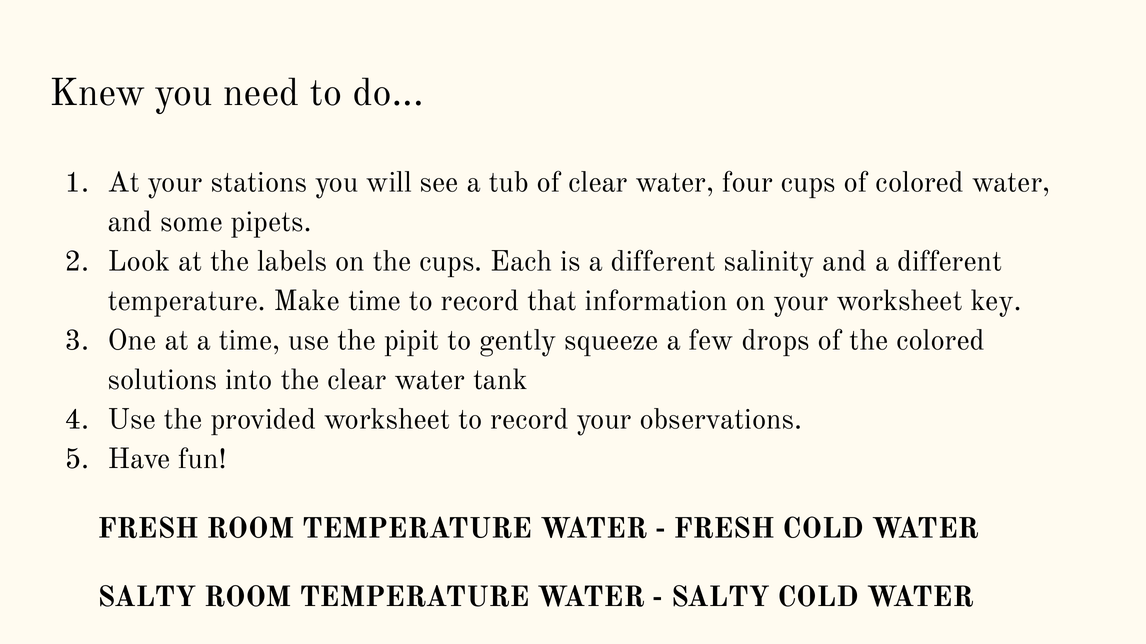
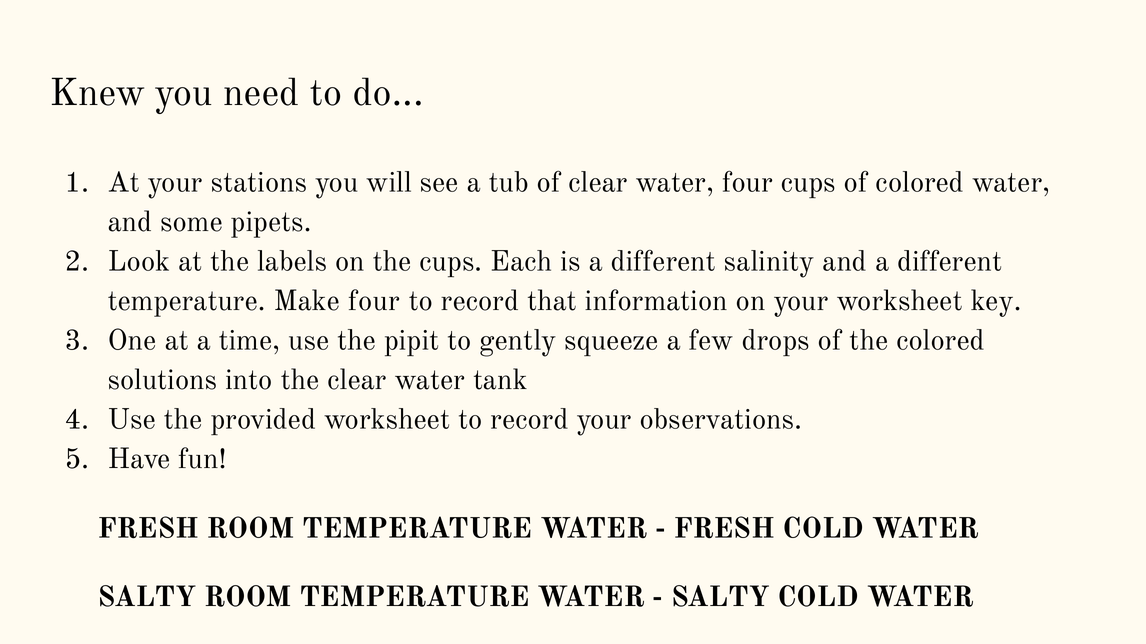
Make time: time -> four
